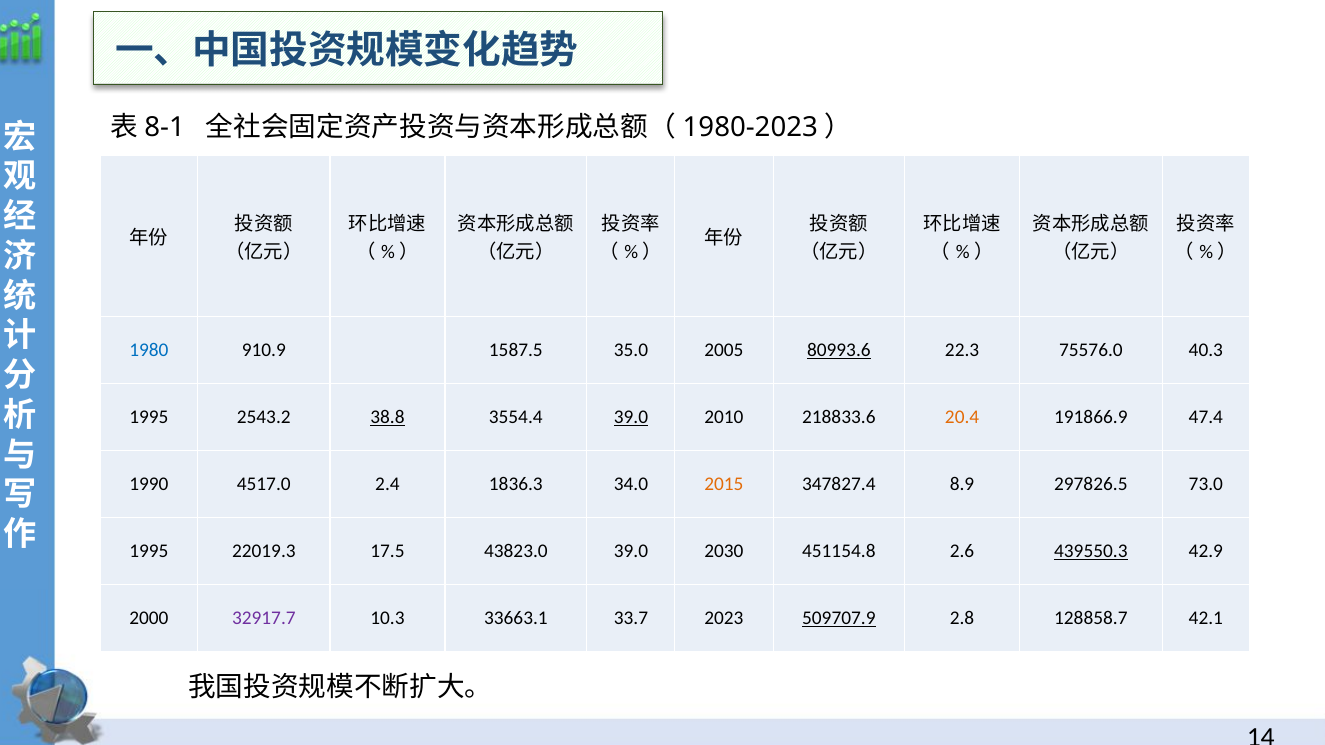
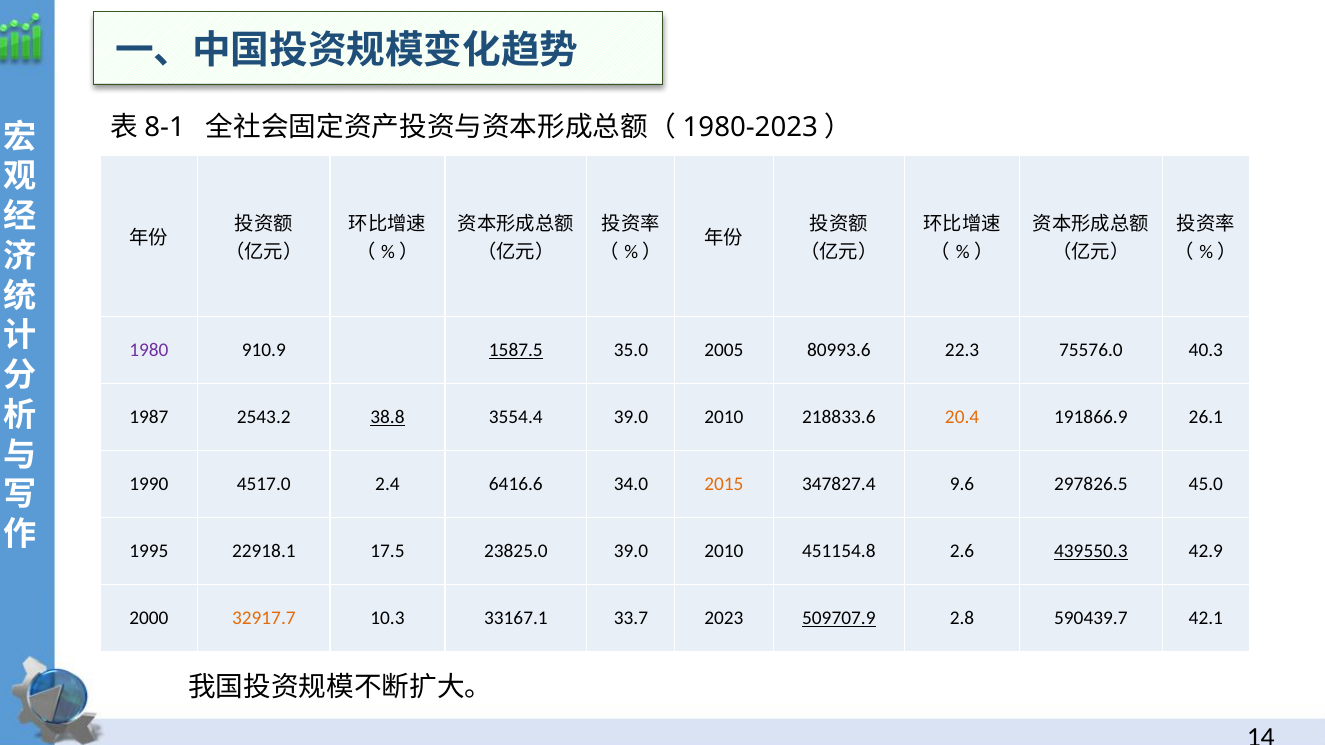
1980 colour: blue -> purple
1587.5 underline: none -> present
80993.6 underline: present -> none
1995 at (149, 418): 1995 -> 1987
39.0 at (631, 418) underline: present -> none
47.4: 47.4 -> 26.1
1836.3: 1836.3 -> 6416.6
8.9: 8.9 -> 9.6
73.0: 73.0 -> 45.0
22019.3: 22019.3 -> 22918.1
43823.0: 43823.0 -> 23825.0
2030 at (724, 551): 2030 -> 2010
32917.7 colour: purple -> orange
33663.1: 33663.1 -> 33167.1
128858.7: 128858.7 -> 590439.7
